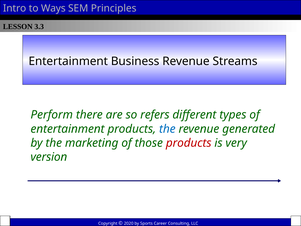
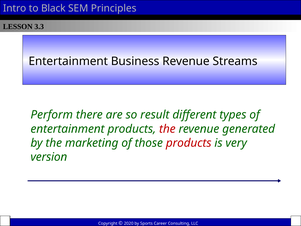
Ways: Ways -> Black
refers: refers -> result
the at (167, 129) colour: blue -> red
